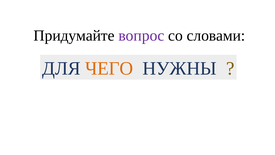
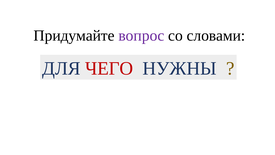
ЧЕГО colour: orange -> red
